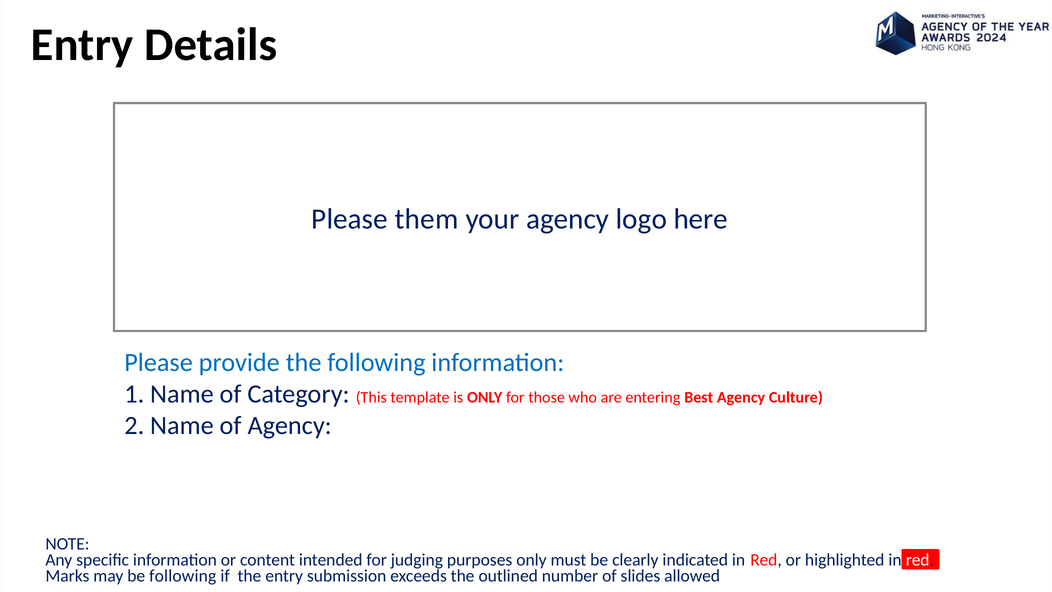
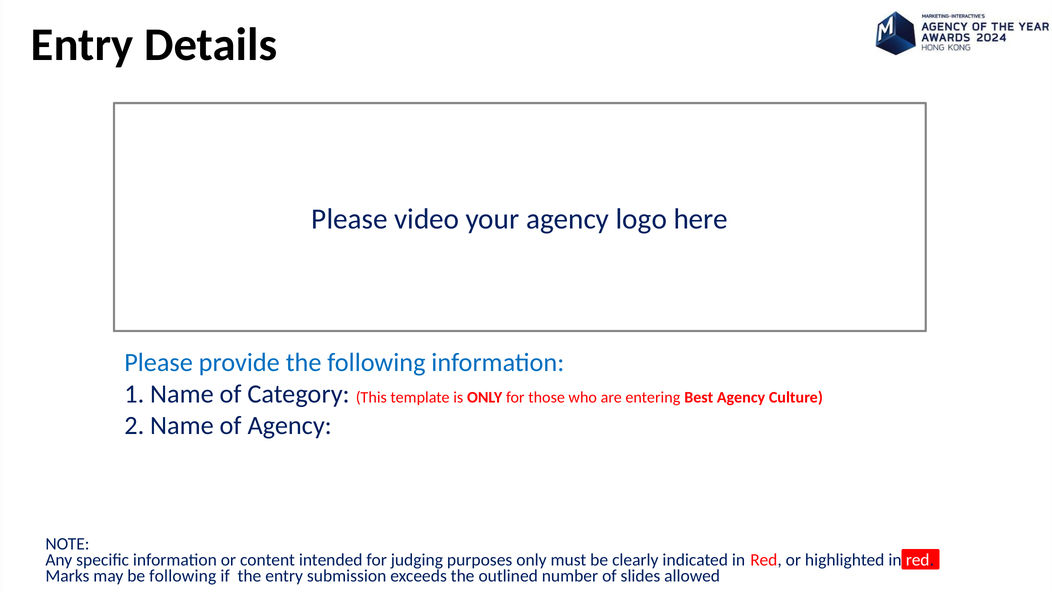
them: them -> video
